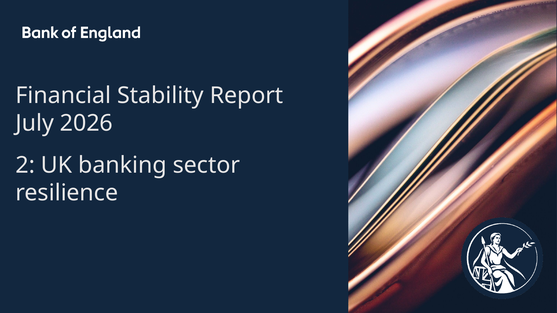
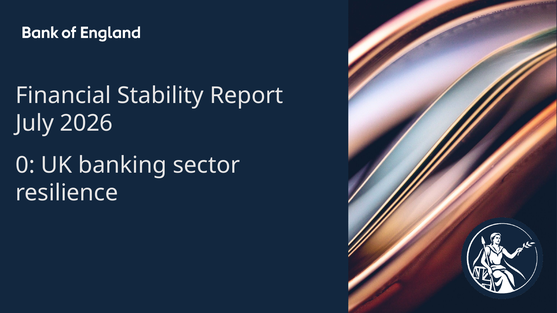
2: 2 -> 0
